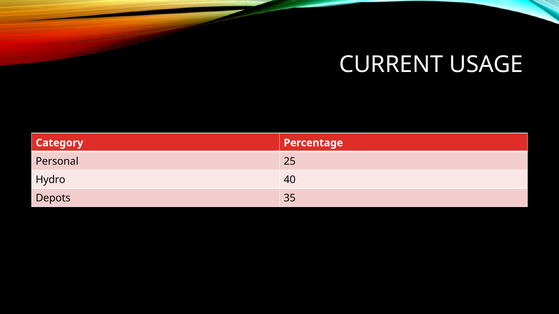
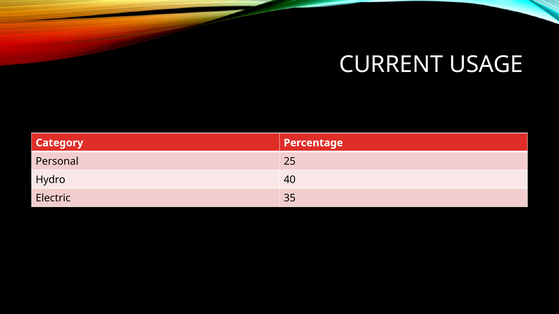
Depots: Depots -> Electric
